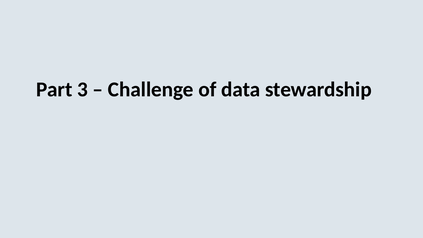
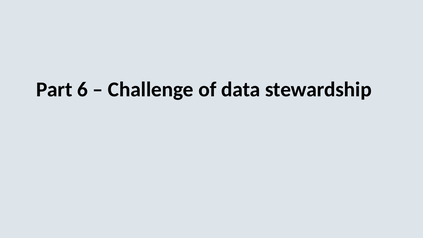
3: 3 -> 6
